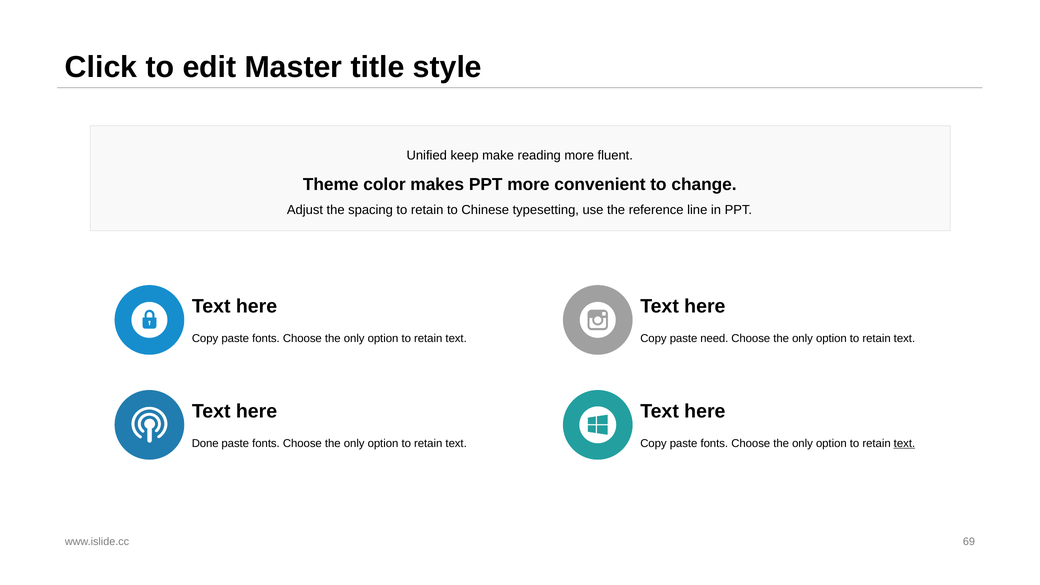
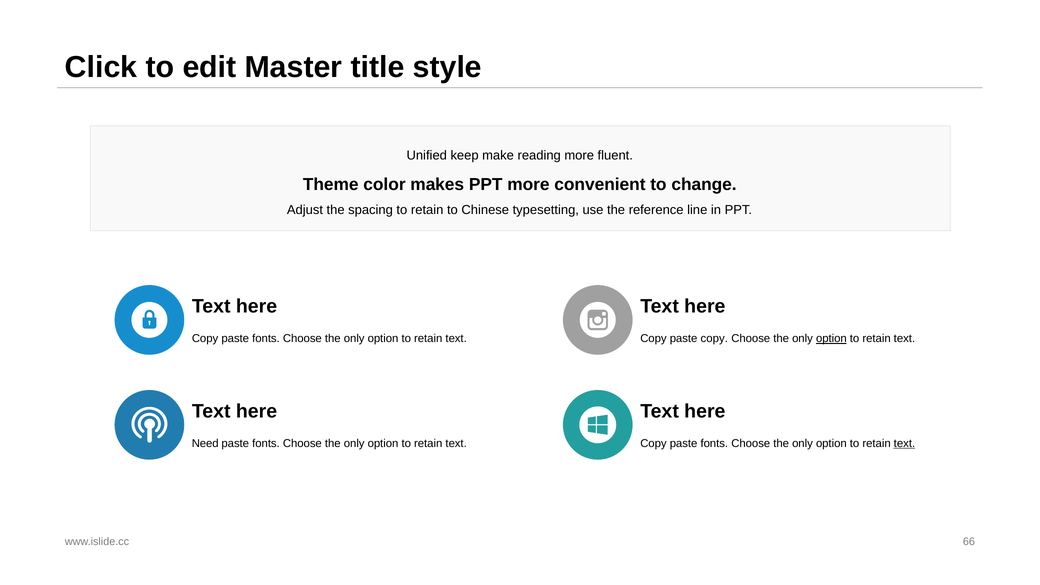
paste need: need -> copy
option at (831, 339) underline: none -> present
Done: Done -> Need
69: 69 -> 66
